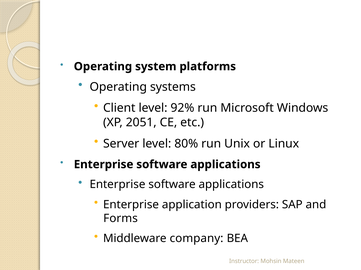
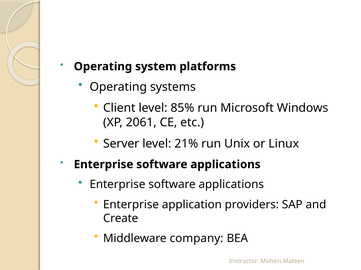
92%: 92% -> 85%
2051: 2051 -> 2061
80%: 80% -> 21%
Forms: Forms -> Create
